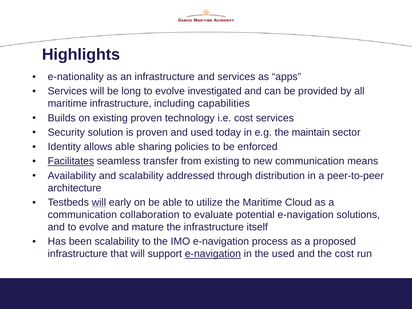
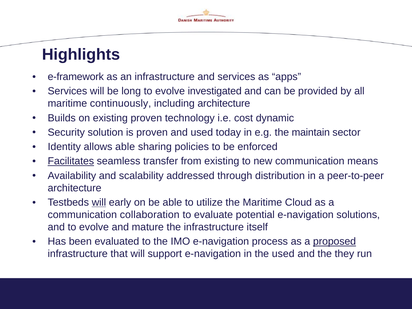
e-nationality: e-nationality -> e-framework
maritime infrastructure: infrastructure -> continuously
including capabilities: capabilities -> architecture
cost services: services -> dynamic
been scalability: scalability -> evaluated
proposed underline: none -> present
e-navigation at (213, 254) underline: present -> none
the cost: cost -> they
